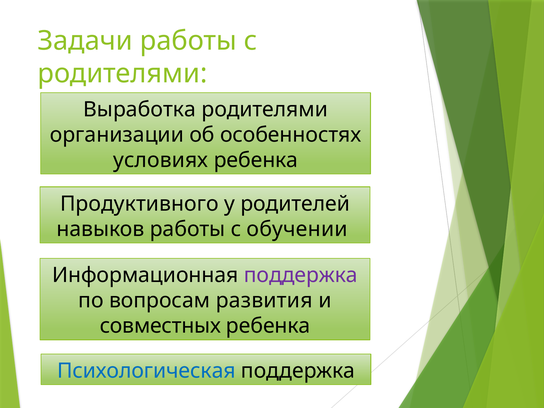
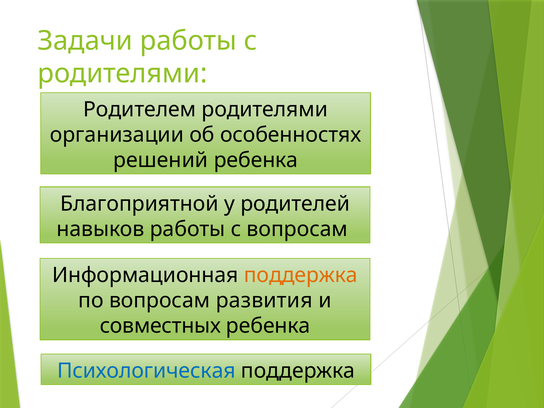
Выработка: Выработка -> Родителем
условиях: условиях -> решений
Продуктивного: Продуктивного -> Благоприятной
с обучении: обучении -> вопросам
поддержка at (301, 275) colour: purple -> orange
